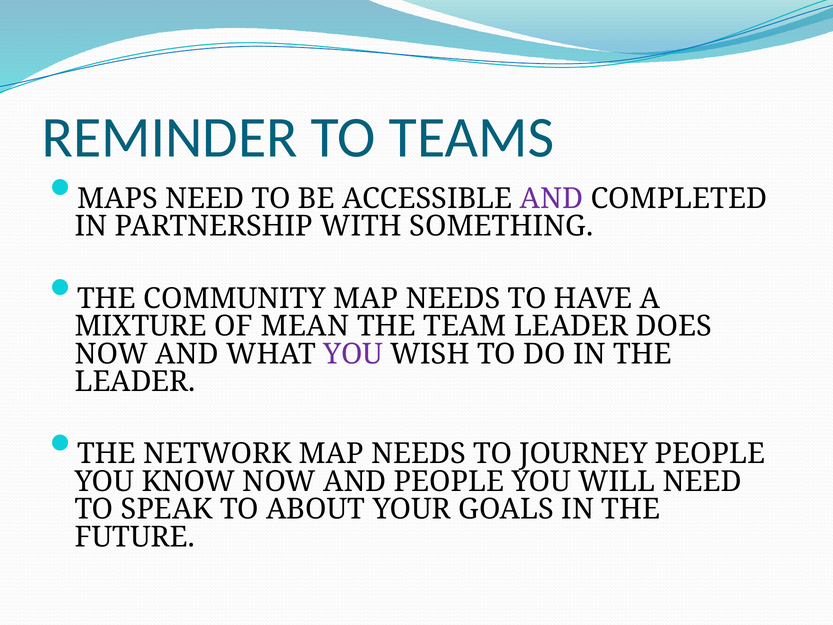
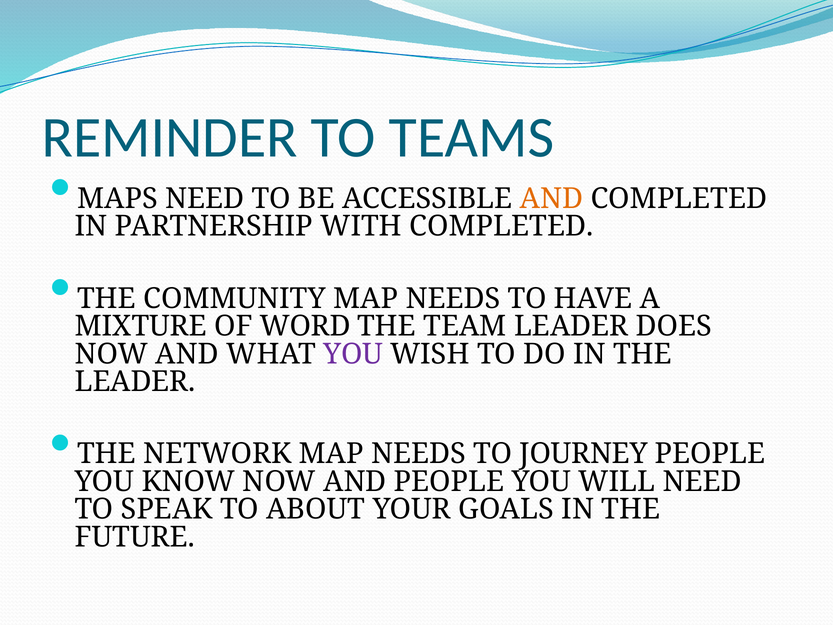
AND at (552, 199) colour: purple -> orange
WITH SOMETHING: SOMETHING -> COMPLETED
MEAN: MEAN -> WORD
